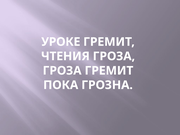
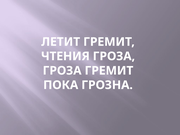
УРОКЕ: УРОКЕ -> ЛЕТИТ
